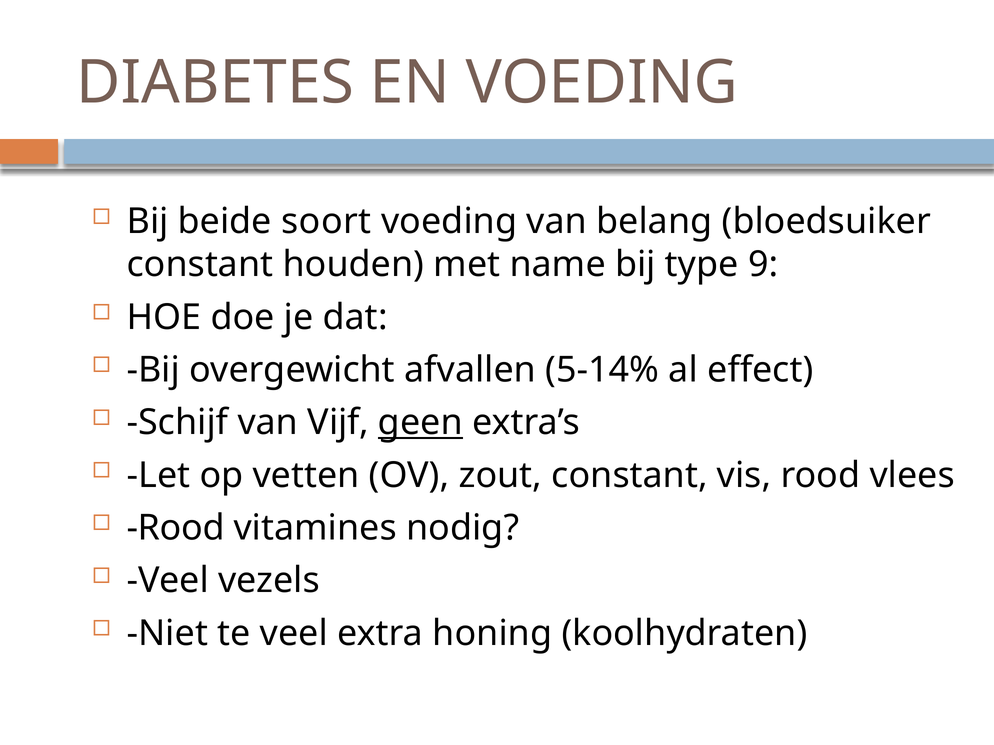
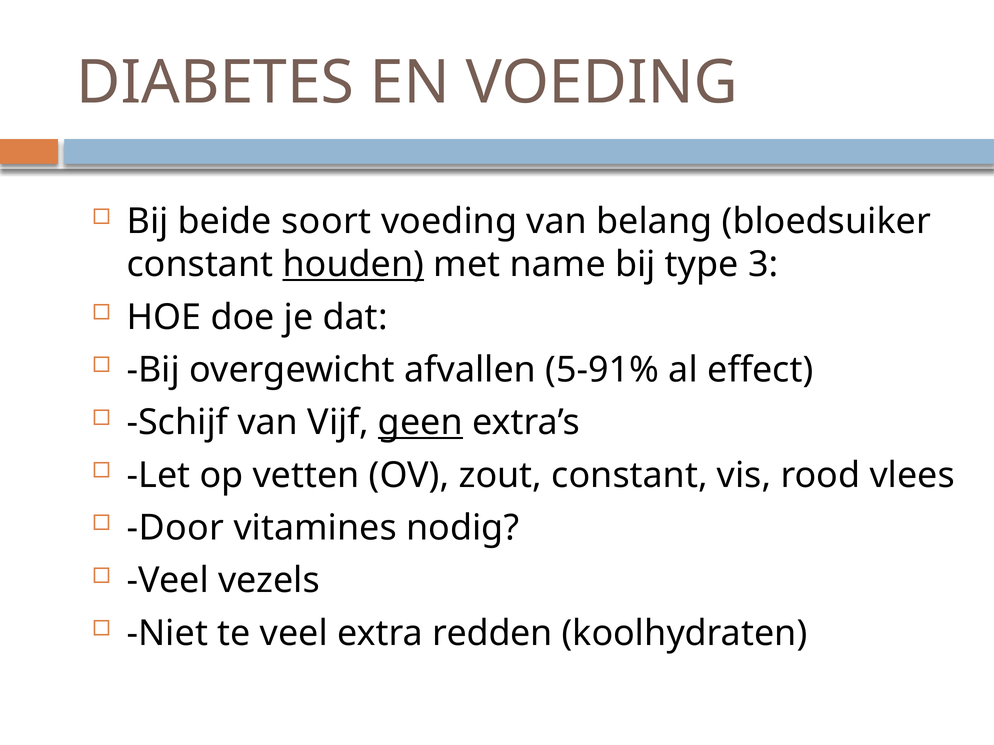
houden underline: none -> present
9: 9 -> 3
5-14%: 5-14% -> 5-91%
Rood at (176, 528): Rood -> Door
honing: honing -> redden
